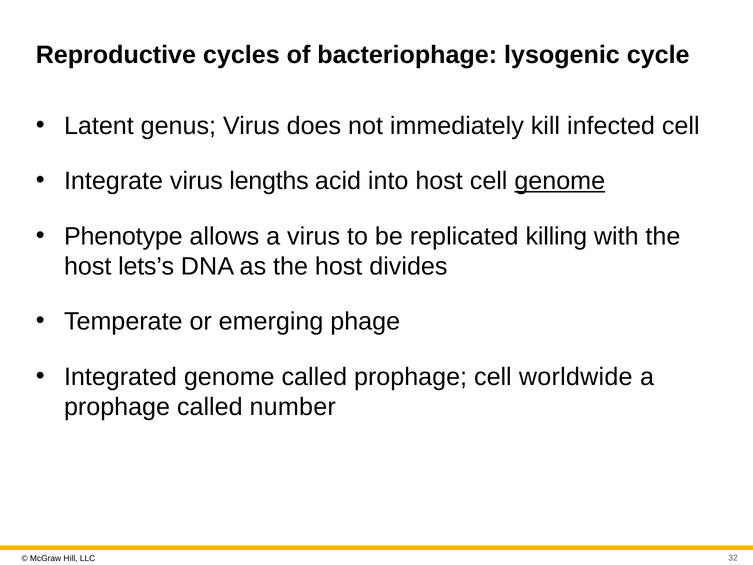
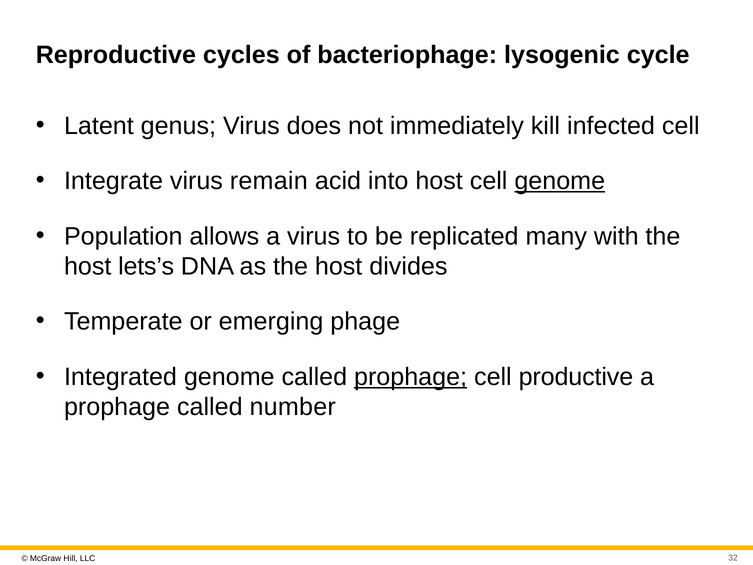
lengths: lengths -> remain
Phenotype: Phenotype -> Population
killing: killing -> many
prophage at (411, 377) underline: none -> present
worldwide: worldwide -> productive
